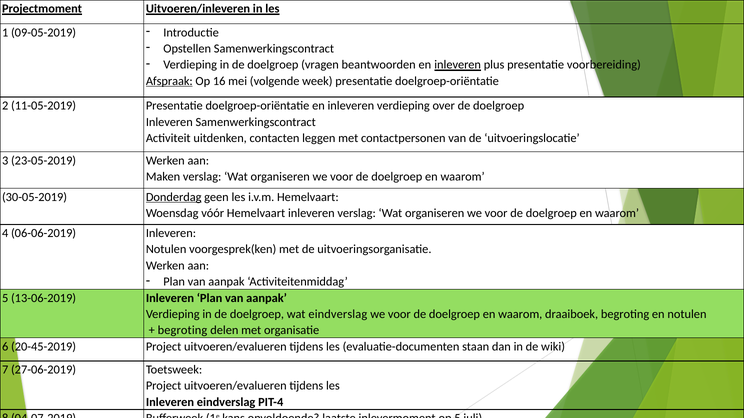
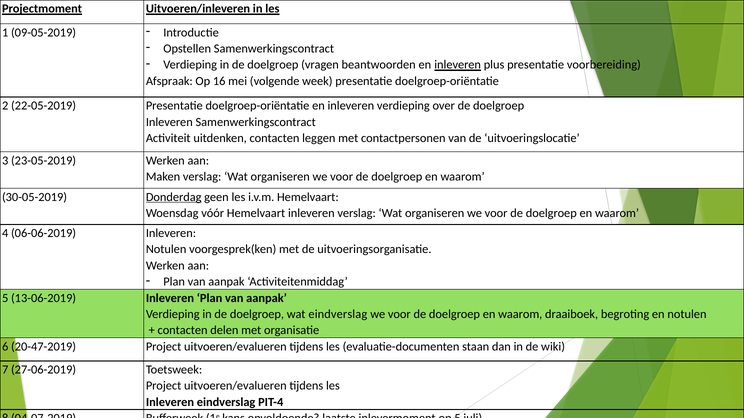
Afspraak underline: present -> none
11-05-2019: 11-05-2019 -> 22-05-2019
begroting at (182, 331): begroting -> contacten
20-45-2019: 20-45-2019 -> 20-47-2019
